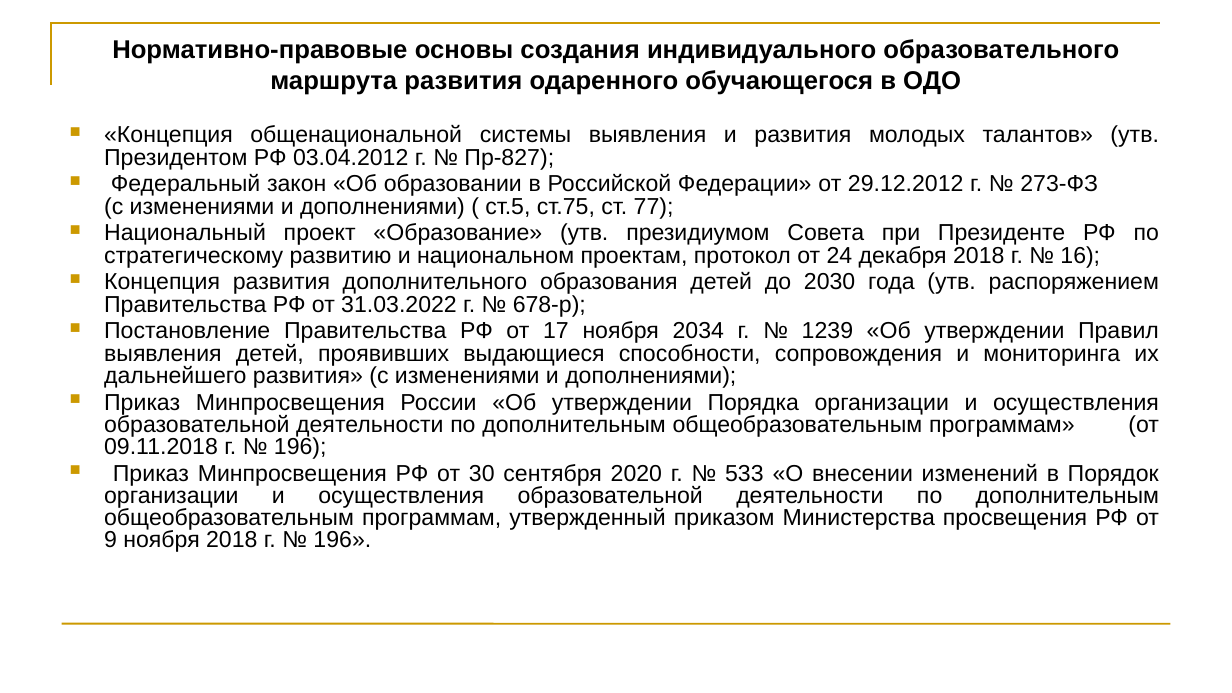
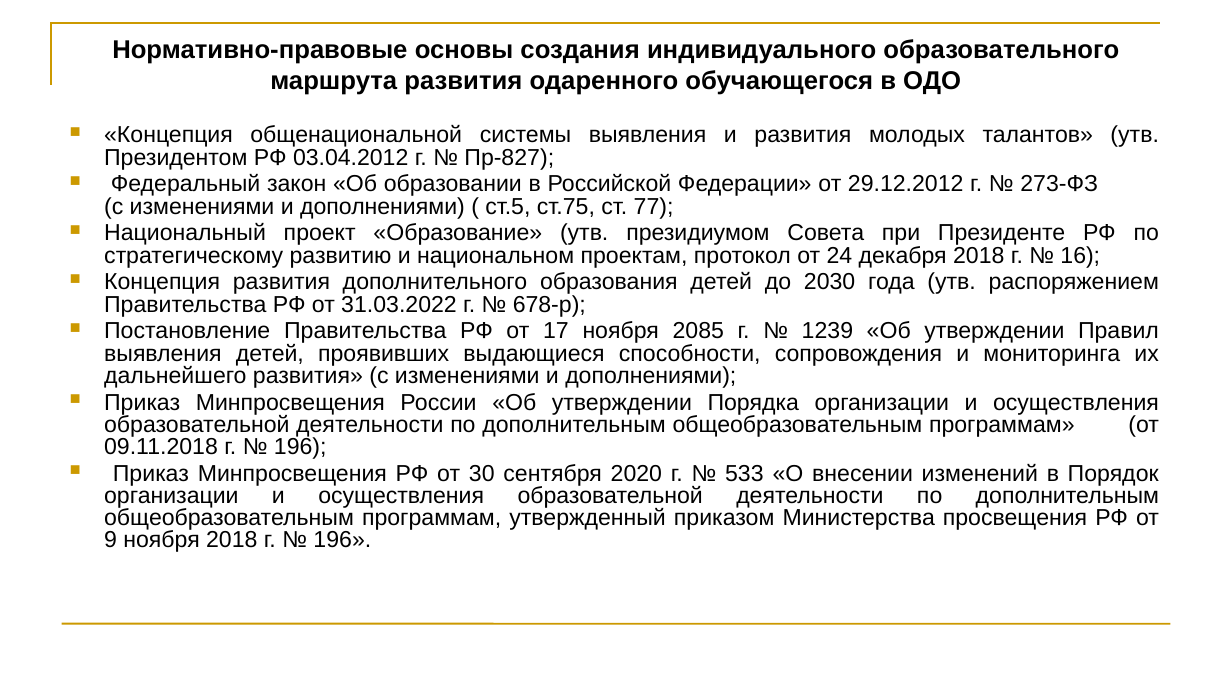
2034: 2034 -> 2085
